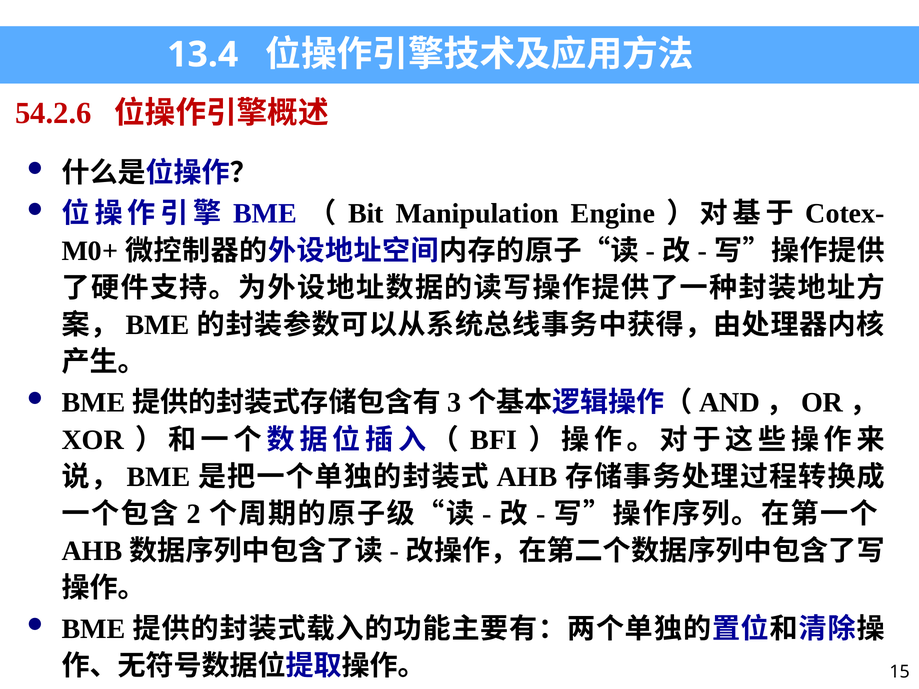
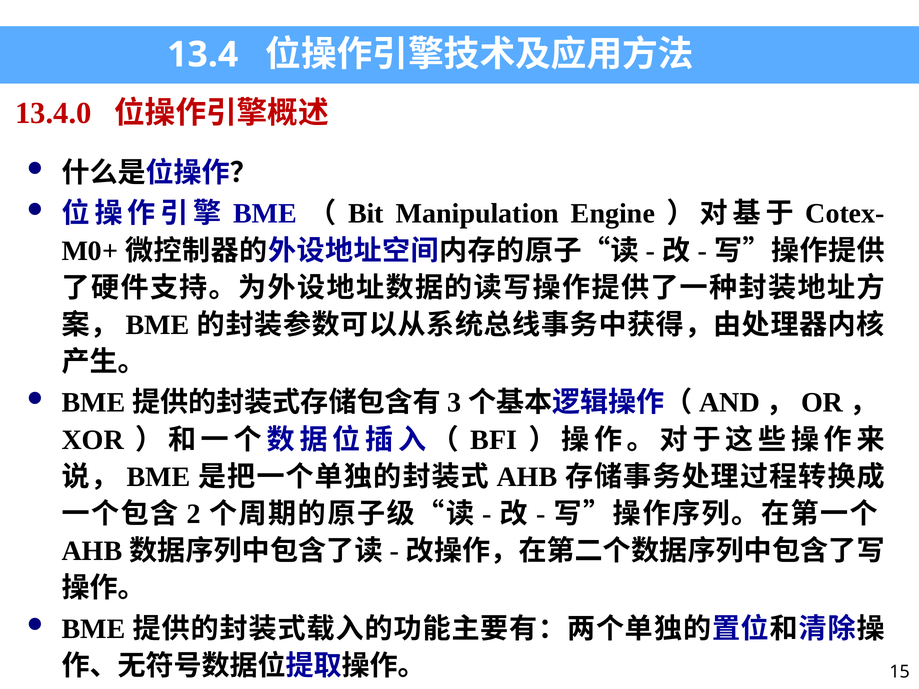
54.2.6: 54.2.6 -> 13.4.0
